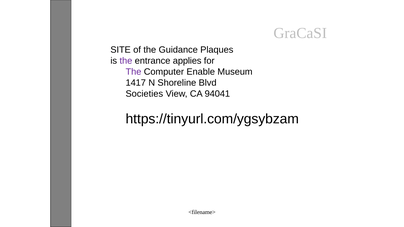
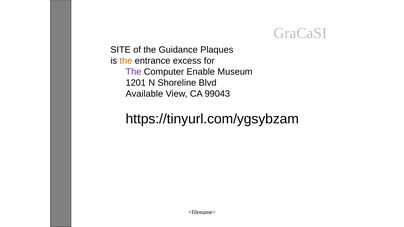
the at (126, 61) colour: purple -> orange
applies: applies -> excess
1417: 1417 -> 1201
Societies: Societies -> Available
94041: 94041 -> 99043
